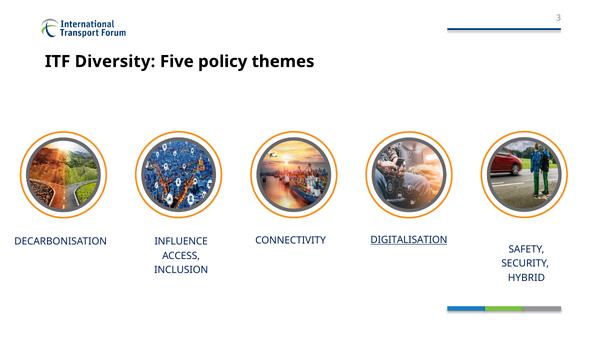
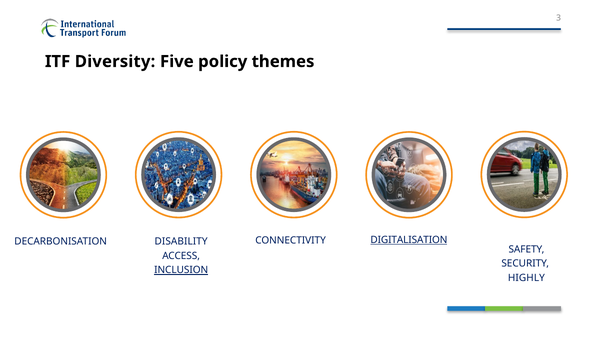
INFLUENCE: INFLUENCE -> DISABILITY
INCLUSION underline: none -> present
HYBRID: HYBRID -> HIGHLY
